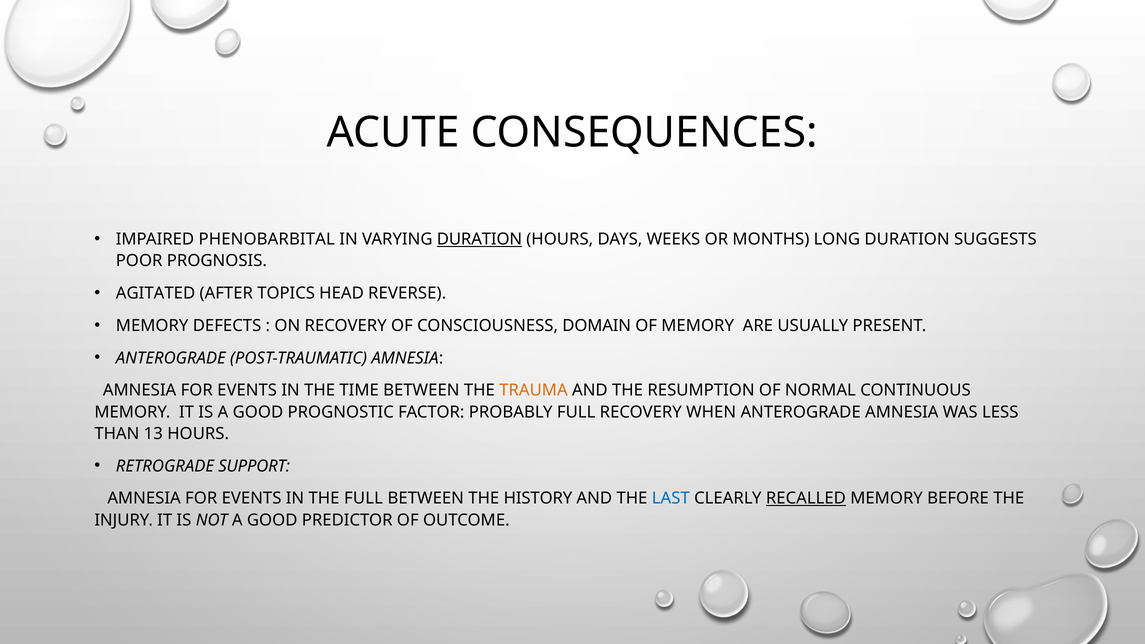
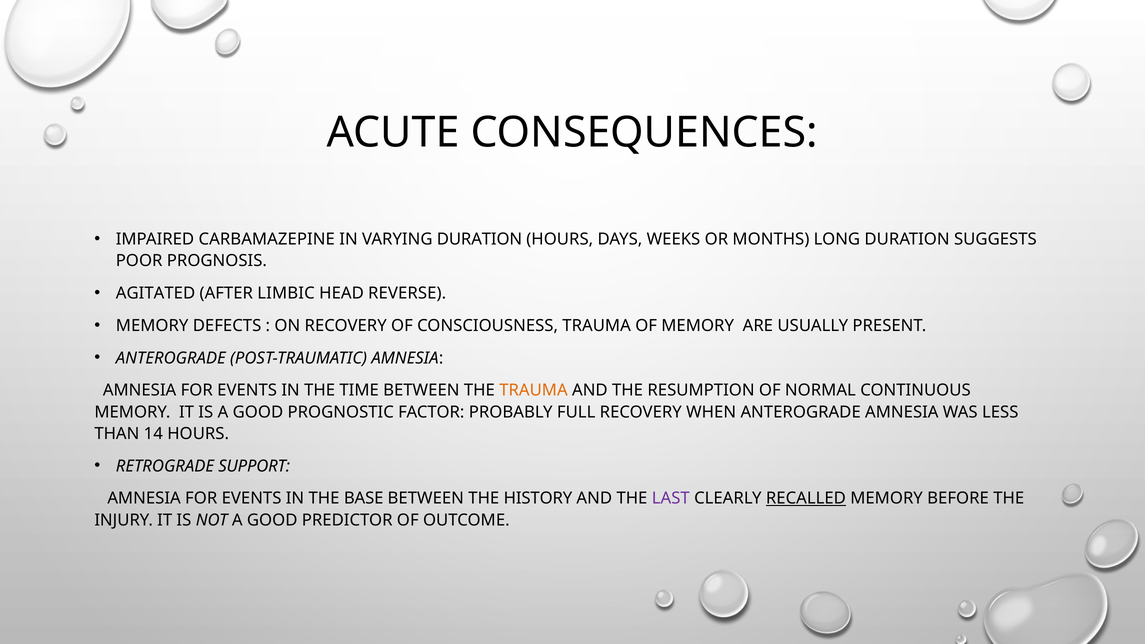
PHENOBARBITAL: PHENOBARBITAL -> CARBAMAZEPINE
DURATION at (479, 239) underline: present -> none
TOPICS: TOPICS -> LIMBIC
CONSCIOUSNESS DOMAIN: DOMAIN -> TRAUMA
13: 13 -> 14
THE FULL: FULL -> BASE
LAST colour: blue -> purple
